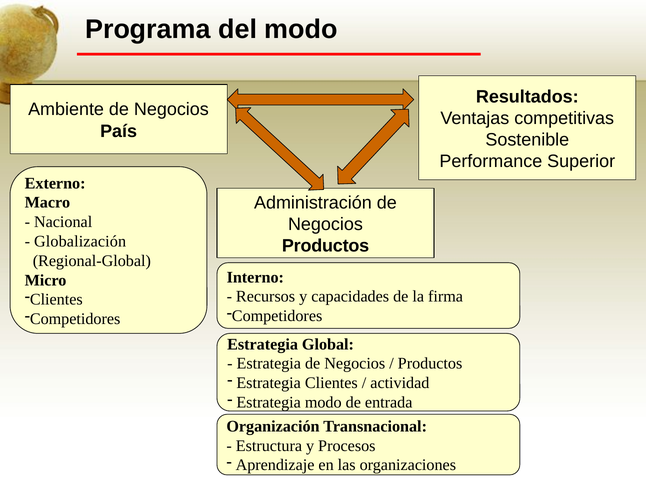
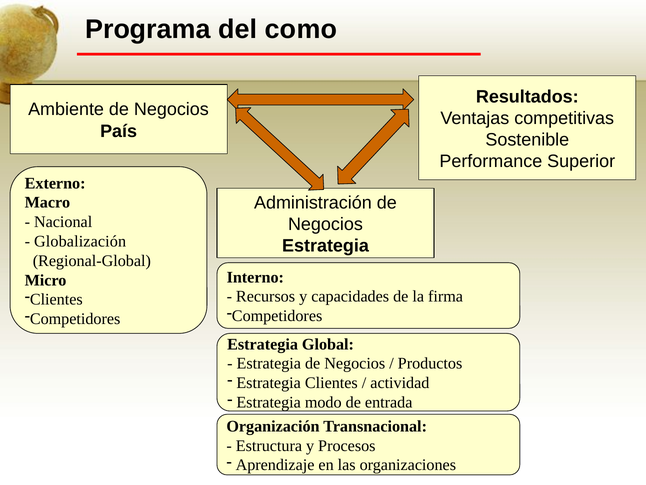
del modo: modo -> como
Productos at (326, 246): Productos -> Estrategia
